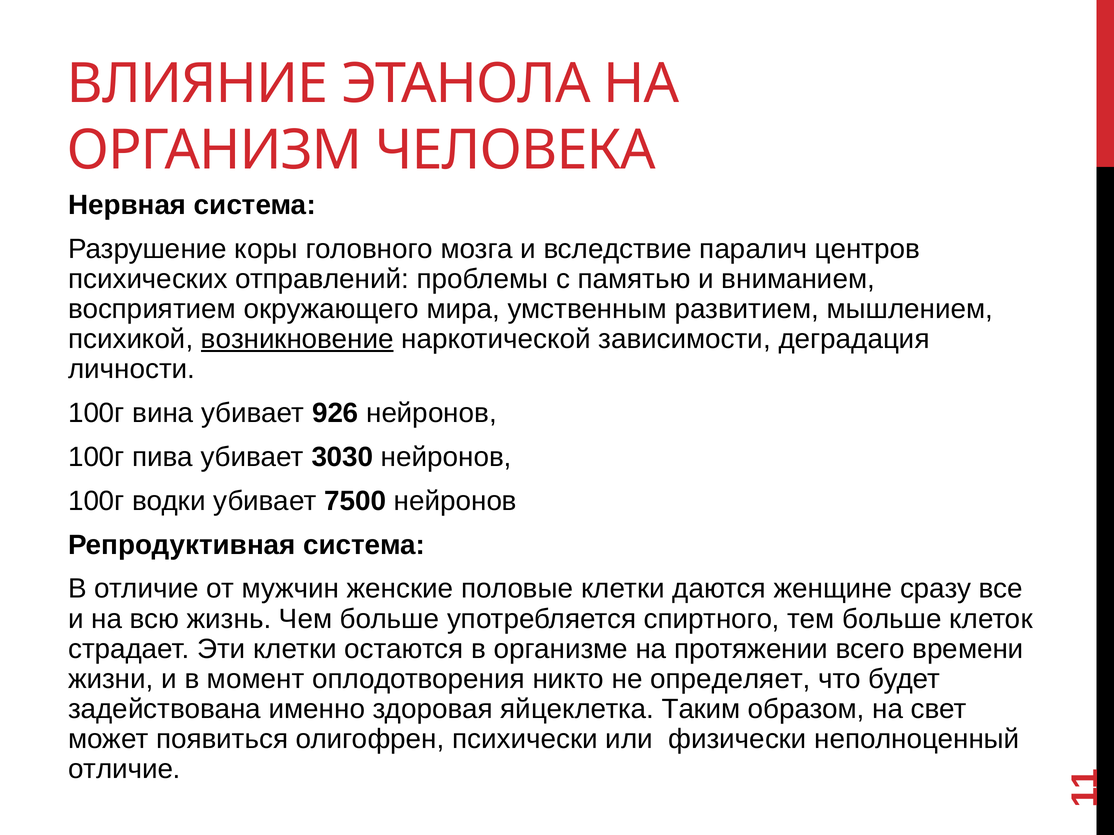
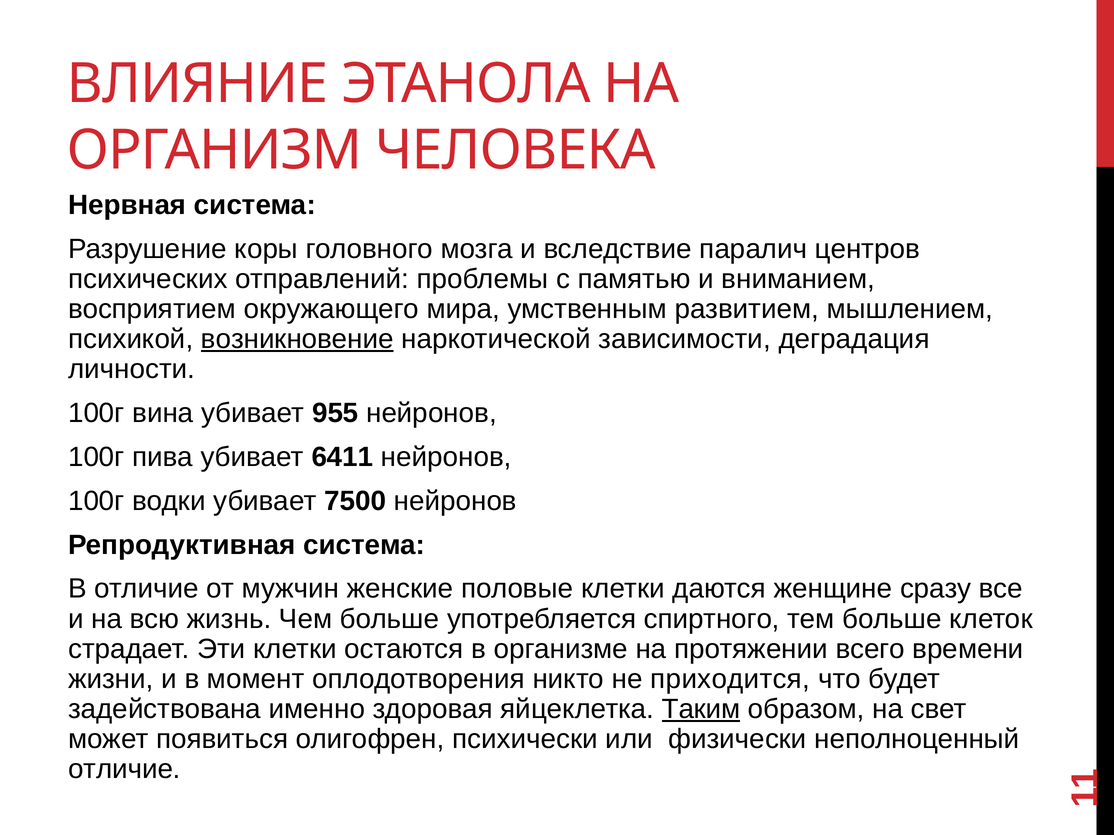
926: 926 -> 955
3030: 3030 -> 6411
определяет: определяет -> приходится
Таким underline: none -> present
